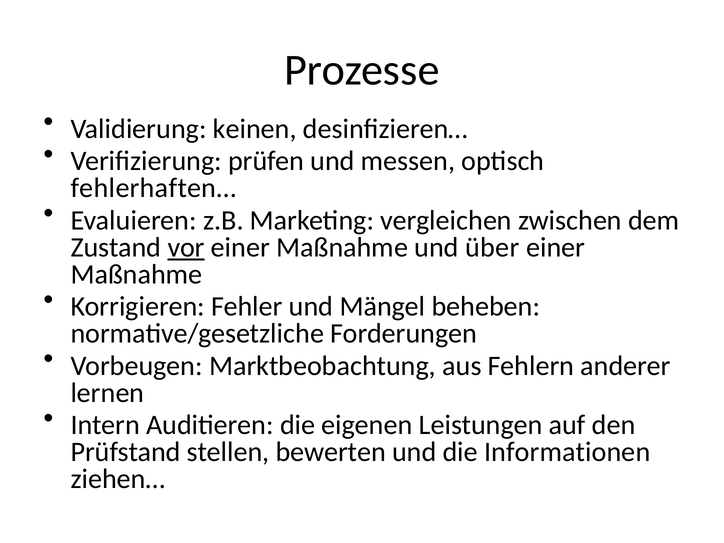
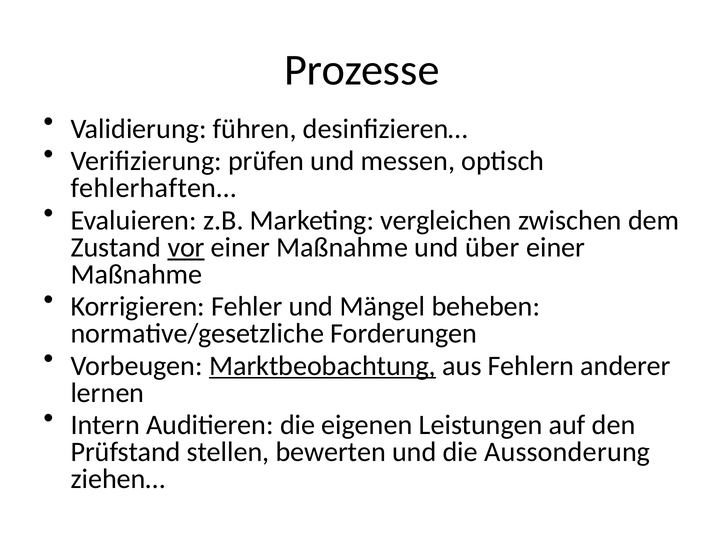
keinen: keinen -> führen
Marktbeobachtung underline: none -> present
Informationen: Informationen -> Aussonderung
